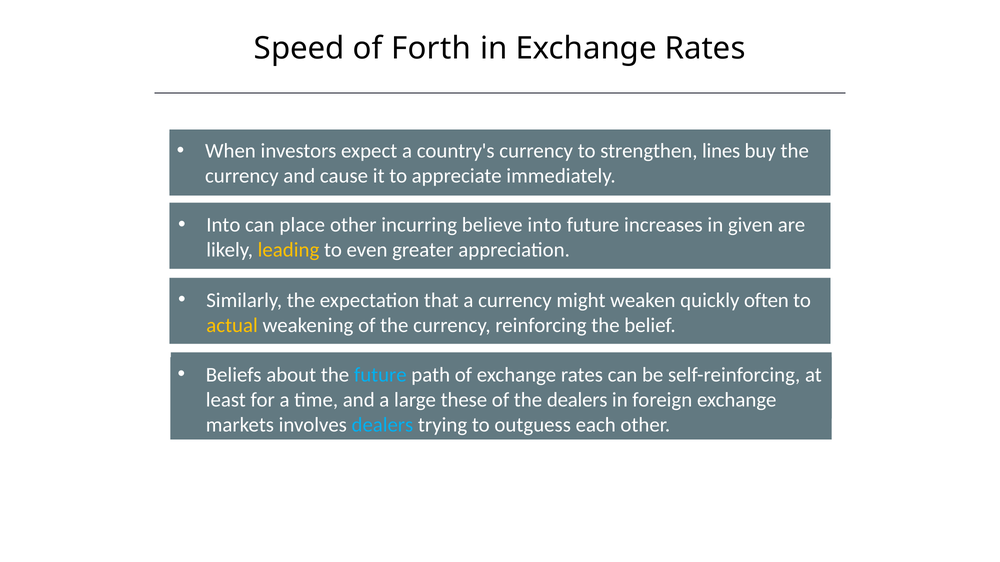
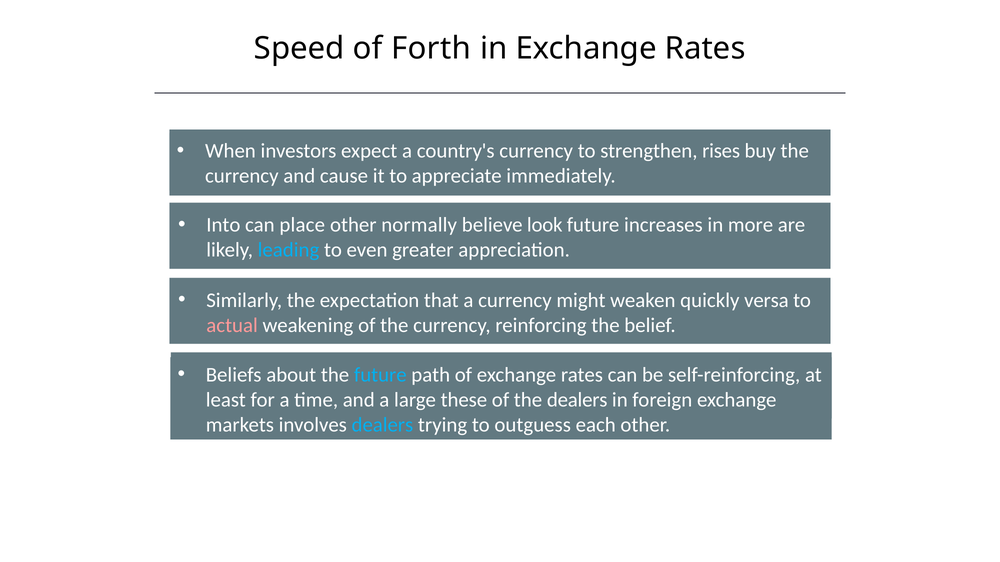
lines: lines -> rises
incurring: incurring -> normally
believe into: into -> look
given: given -> more
leading colour: yellow -> light blue
often: often -> versa
actual colour: yellow -> pink
